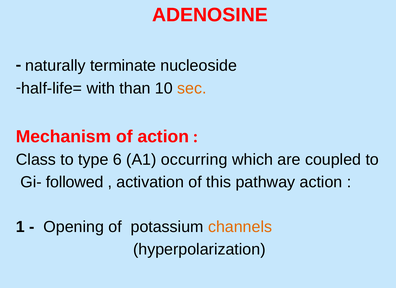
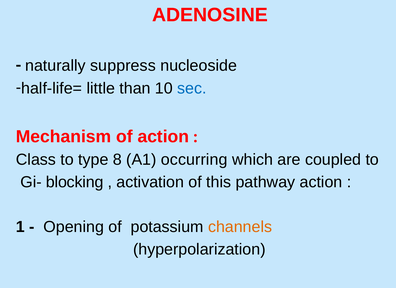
terminate: terminate -> suppress
with: with -> little
sec colour: orange -> blue
6: 6 -> 8
followed: followed -> blocking
